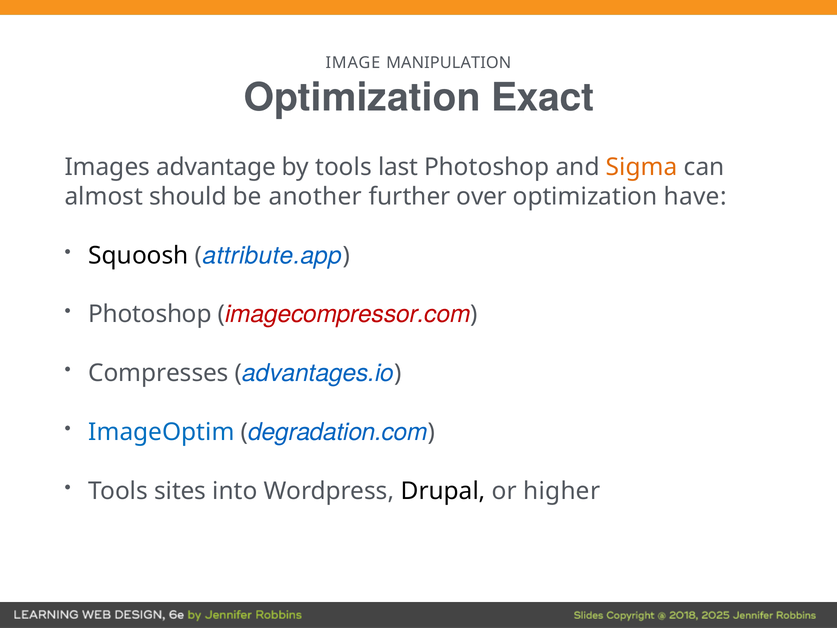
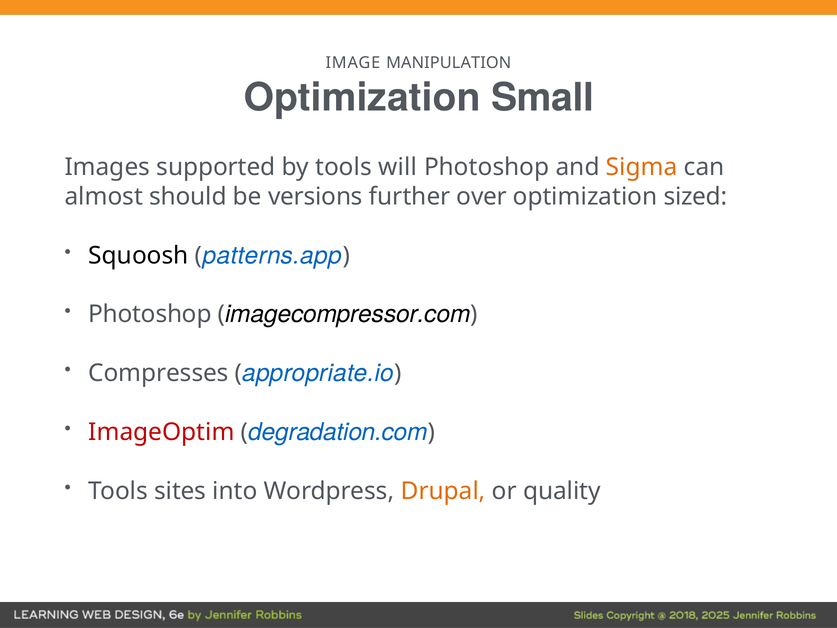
Exact: Exact -> Small
advantage: advantage -> supported
last: last -> will
another: another -> versions
have: have -> sized
attribute.app: attribute.app -> patterns.app
imagecompressor.com colour: red -> black
advantages.io: advantages.io -> appropriate.io
ImageOptim colour: blue -> red
Drupal colour: black -> orange
higher: higher -> quality
